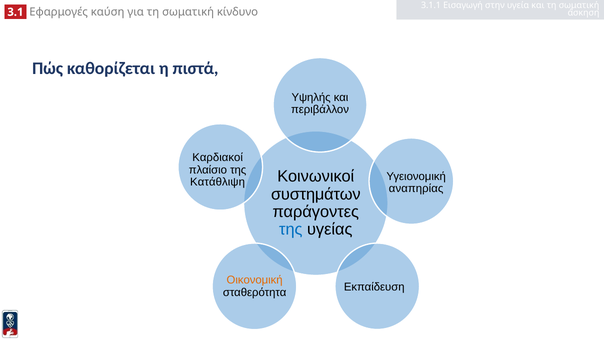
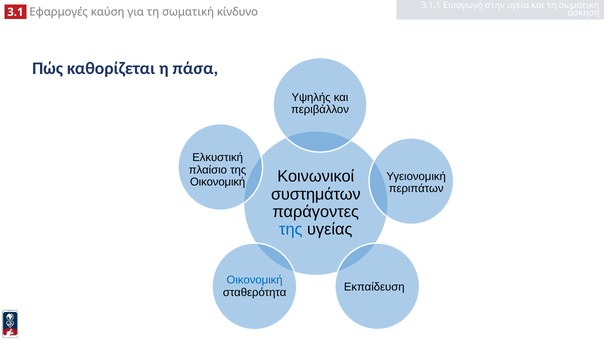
πιστά: πιστά -> πάσα
Καρδιακοί: Καρδιακοί -> Ελκυστική
Κατάθλιψη at (218, 182): Κατάθλιψη -> Οικονομική
αναπηρίας: αναπηρίας -> περιπάτων
Οικονομική at (255, 280) colour: orange -> blue
